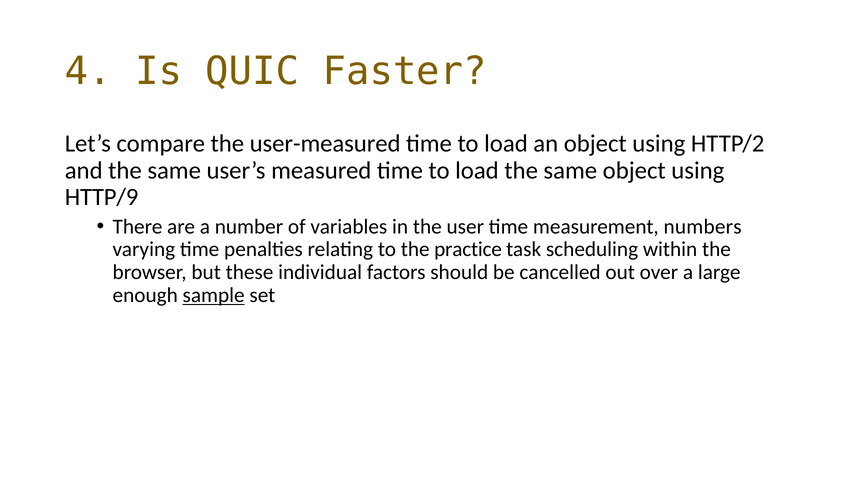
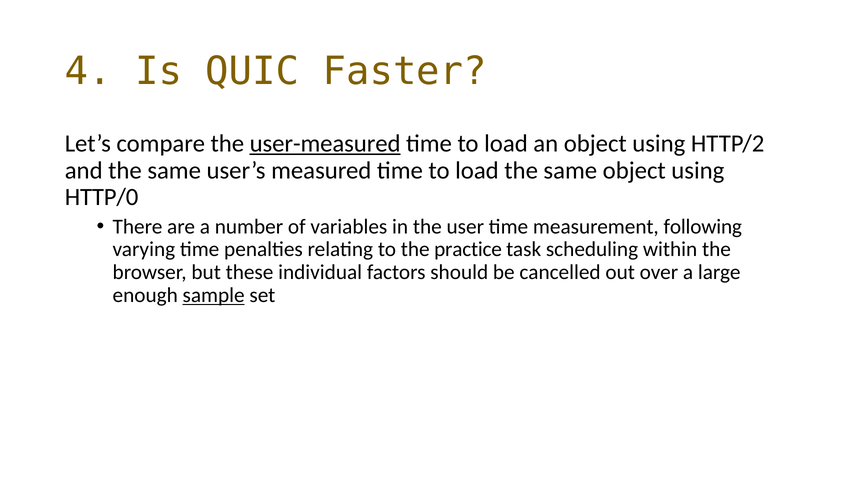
user-measured underline: none -> present
HTTP/9: HTTP/9 -> HTTP/0
numbers: numbers -> following
